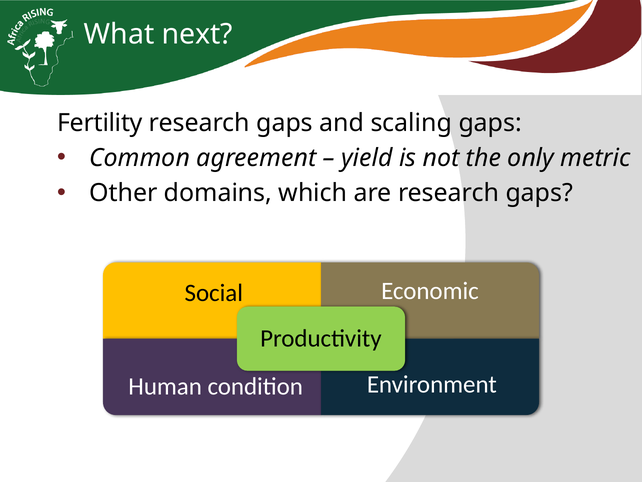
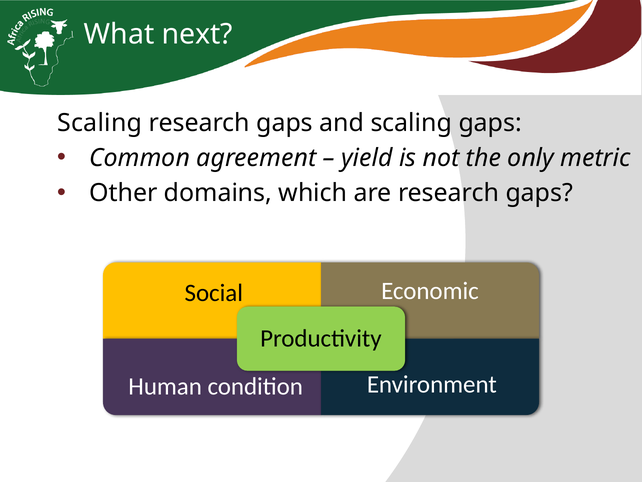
Fertility at (100, 123): Fertility -> Scaling
